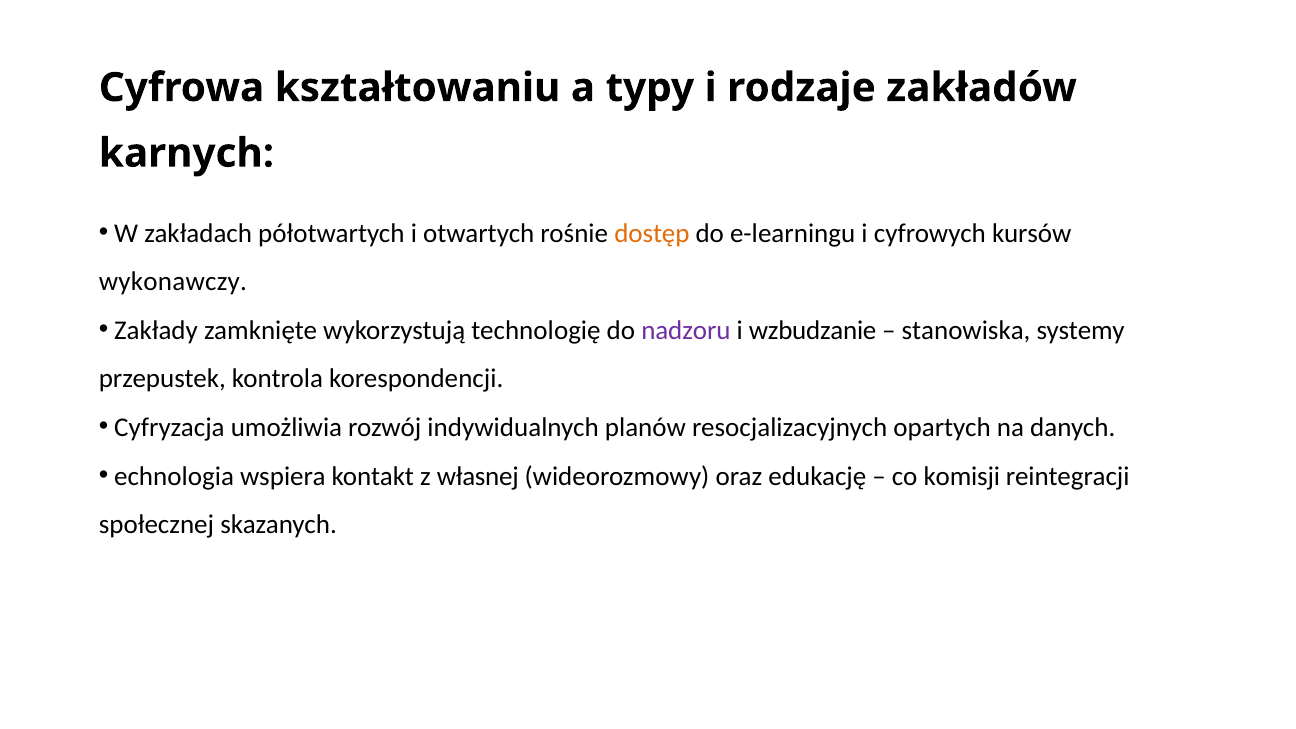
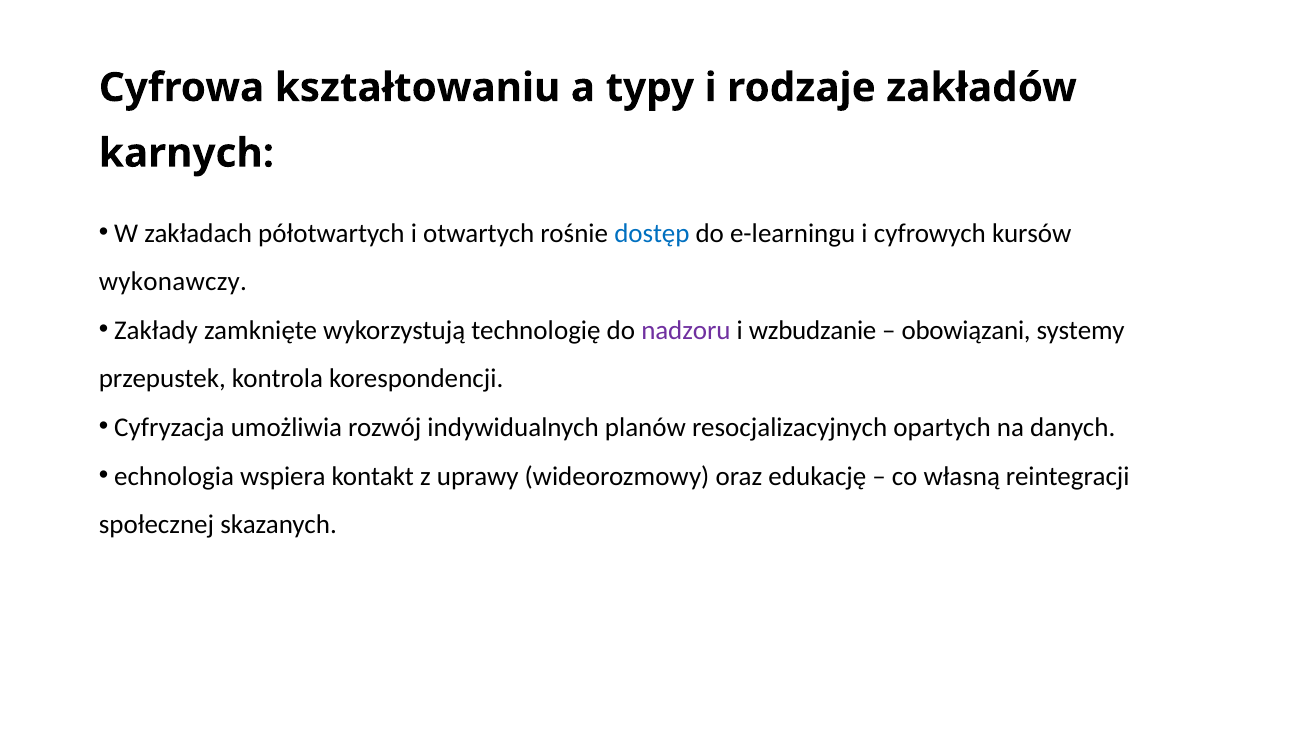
dostęp colour: orange -> blue
stanowiska: stanowiska -> obowiązani
własnej: własnej -> uprawy
komisji: komisji -> własną
